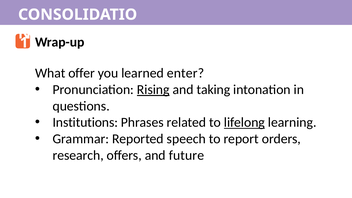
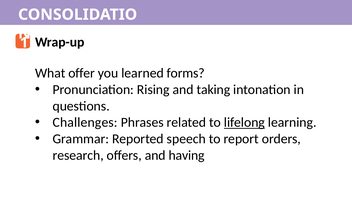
enter: enter -> forms
Rising underline: present -> none
Institutions: Institutions -> Challenges
future: future -> having
